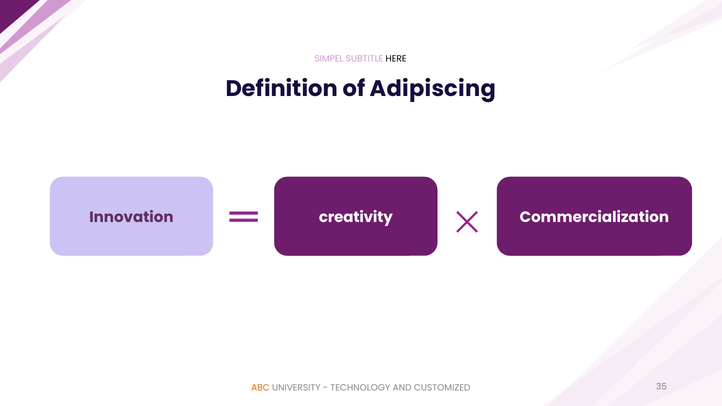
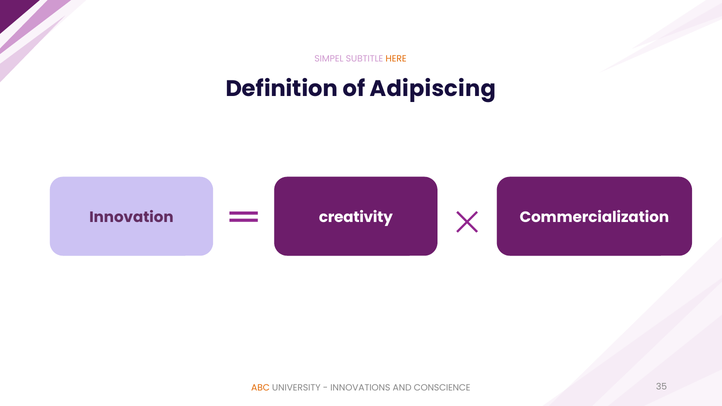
HERE colour: black -> orange
TECHNOLOGY: TECHNOLOGY -> INNOVATIONS
CUSTOMIZED: CUSTOMIZED -> CONSCIENCE
